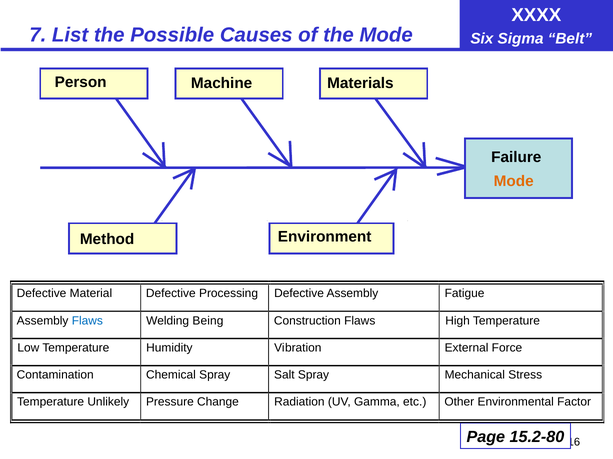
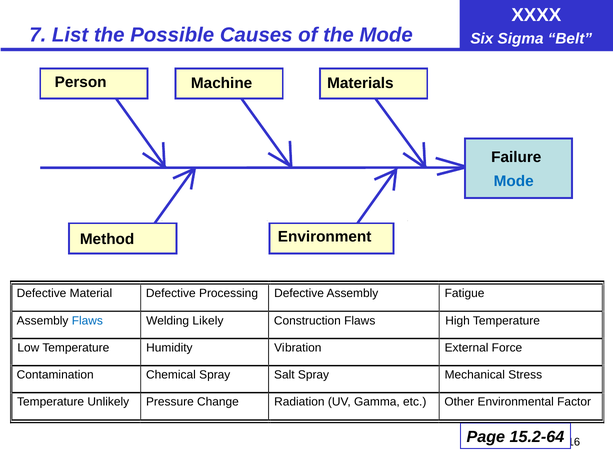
Mode at (514, 182) colour: orange -> blue
Being: Being -> Likely
15.2-80: 15.2-80 -> 15.2-64
